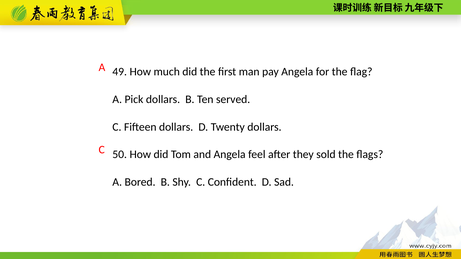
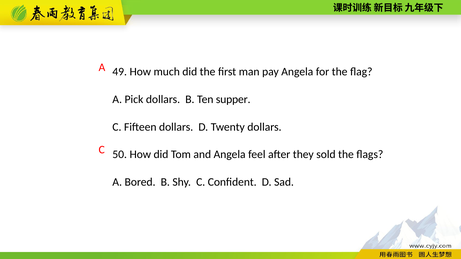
served: served -> supper
